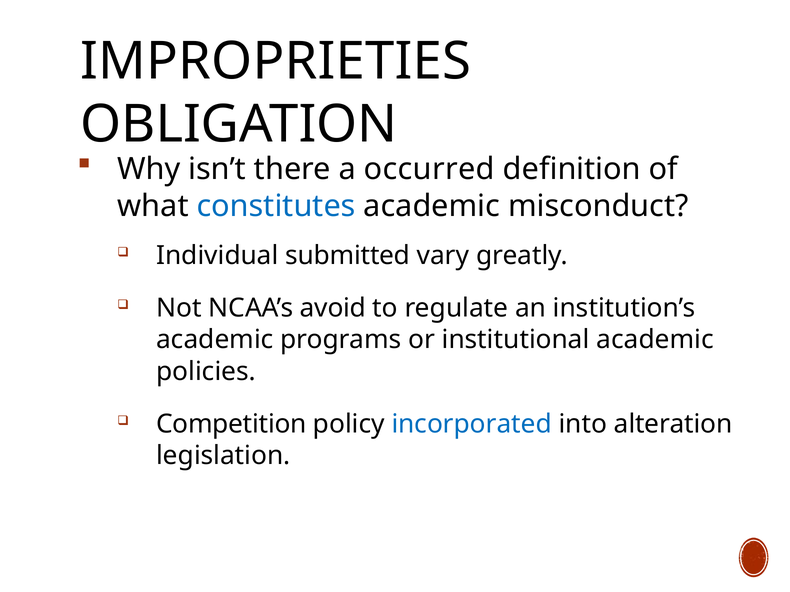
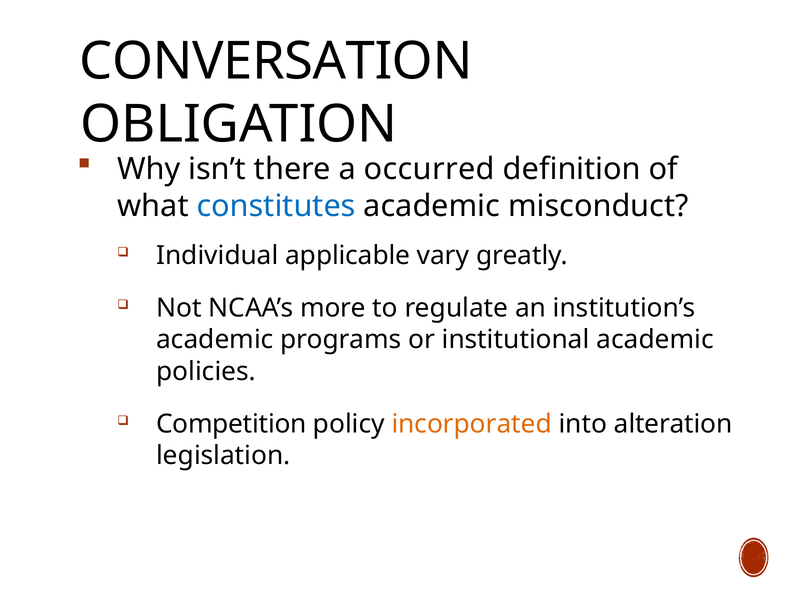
IMPROPRIETIES: IMPROPRIETIES -> CONVERSATION
submitted: submitted -> applicable
avoid: avoid -> more
incorporated colour: blue -> orange
